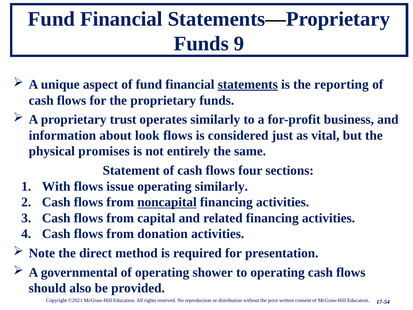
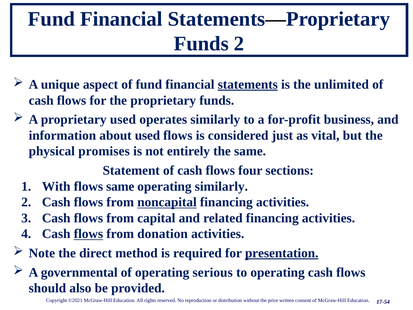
Funds 9: 9 -> 2
reporting: reporting -> unlimited
proprietary trust: trust -> used
about look: look -> used
flows issue: issue -> same
flows at (88, 234) underline: none -> present
presentation underline: none -> present
shower: shower -> serious
